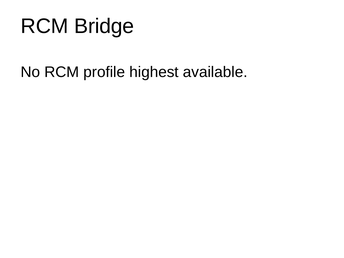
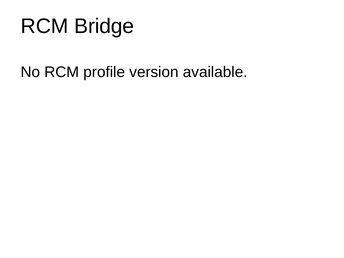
highest: highest -> version
